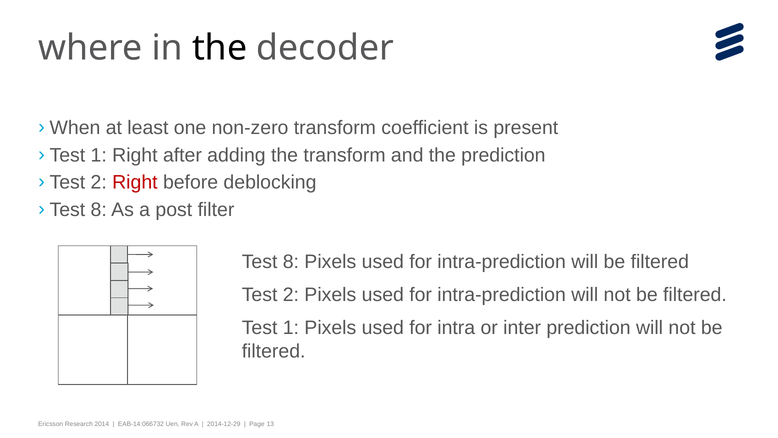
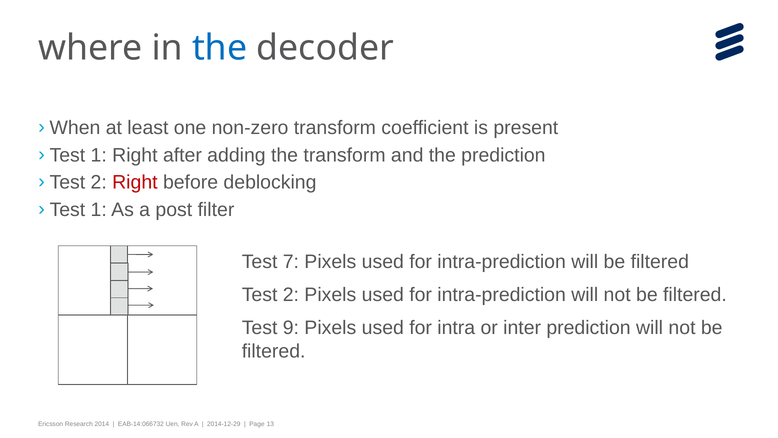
the at (220, 48) colour: black -> blue
8 at (99, 210): 8 -> 1
Test 8: 8 -> 7
Test 1: 1 -> 9
